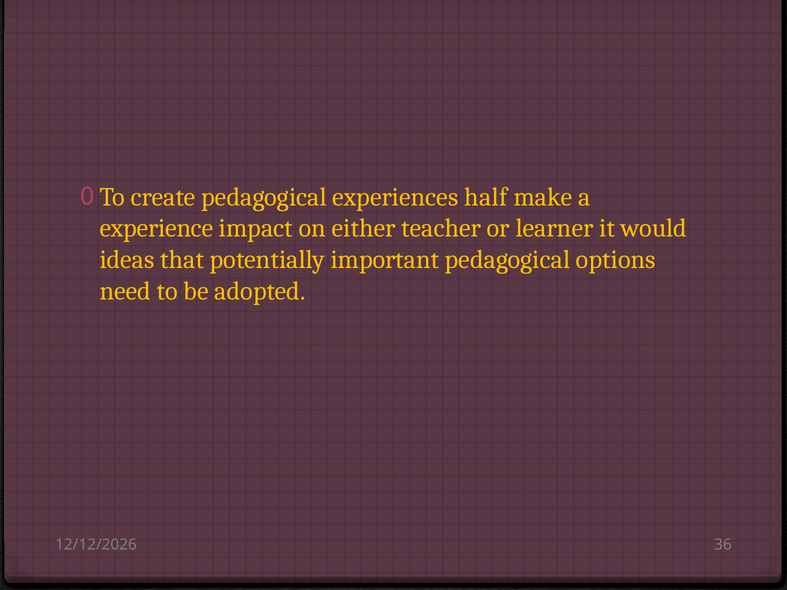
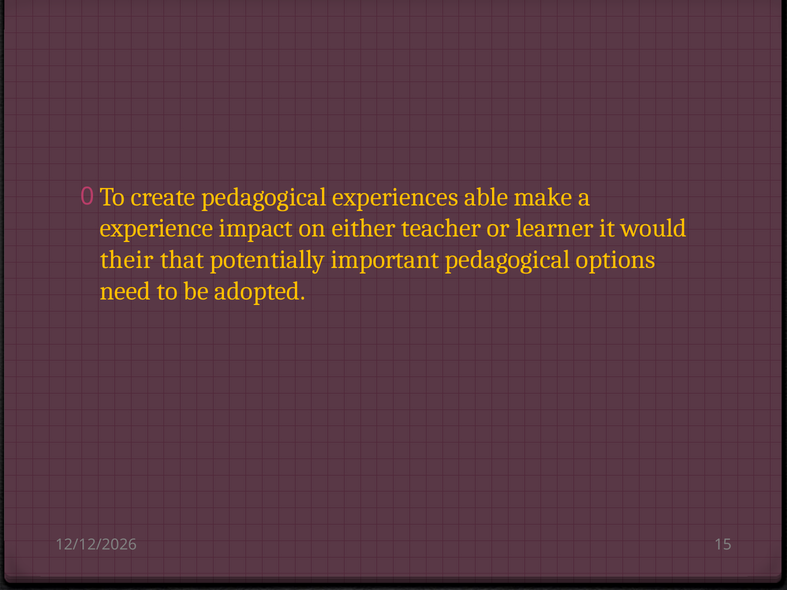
half: half -> able
ideas: ideas -> their
36: 36 -> 15
